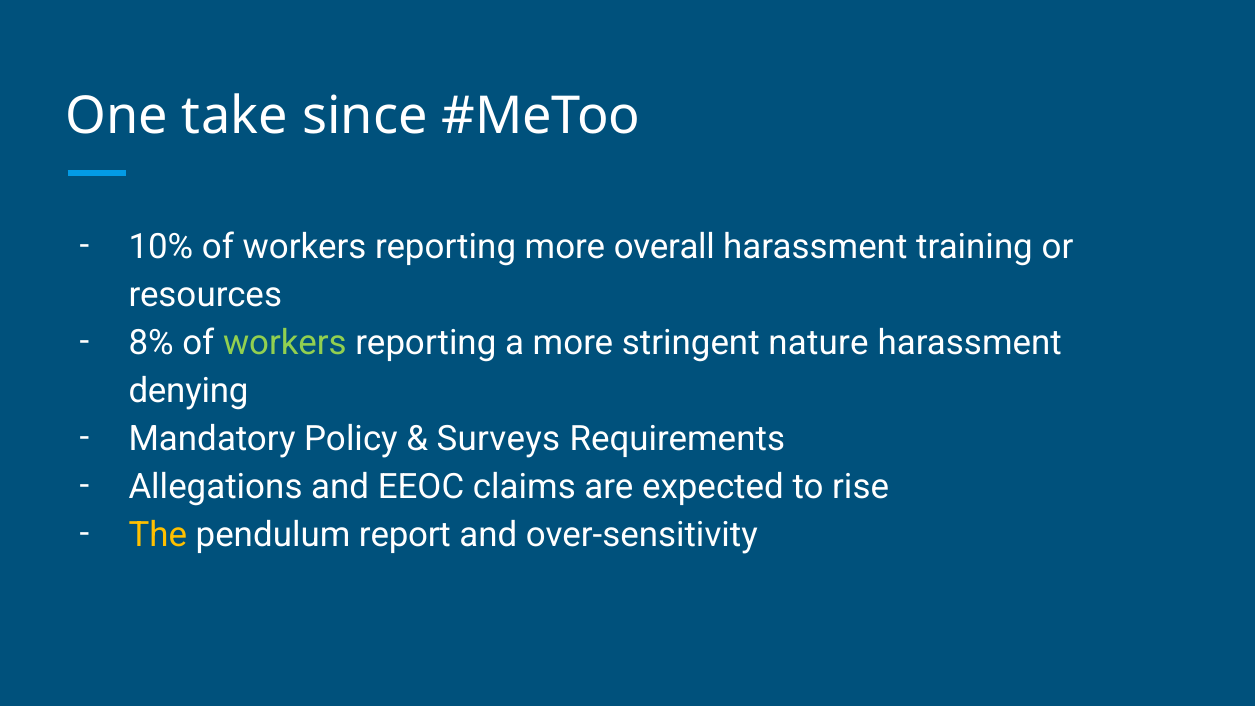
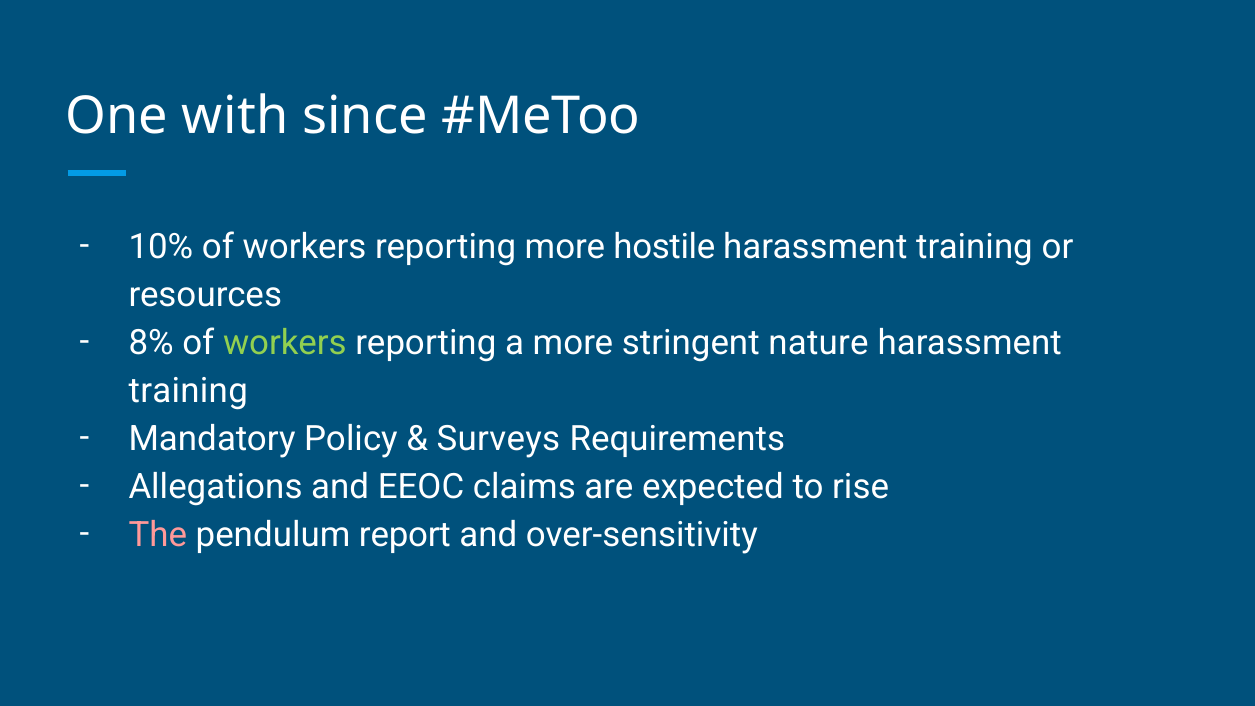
take: take -> with
overall: overall -> hostile
denying at (188, 391): denying -> training
The colour: yellow -> pink
